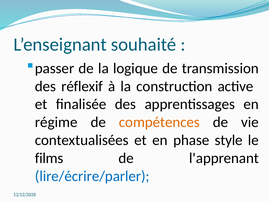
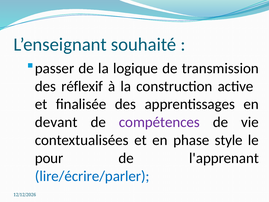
régime: régime -> devant
compétences colour: orange -> purple
films: films -> pour
